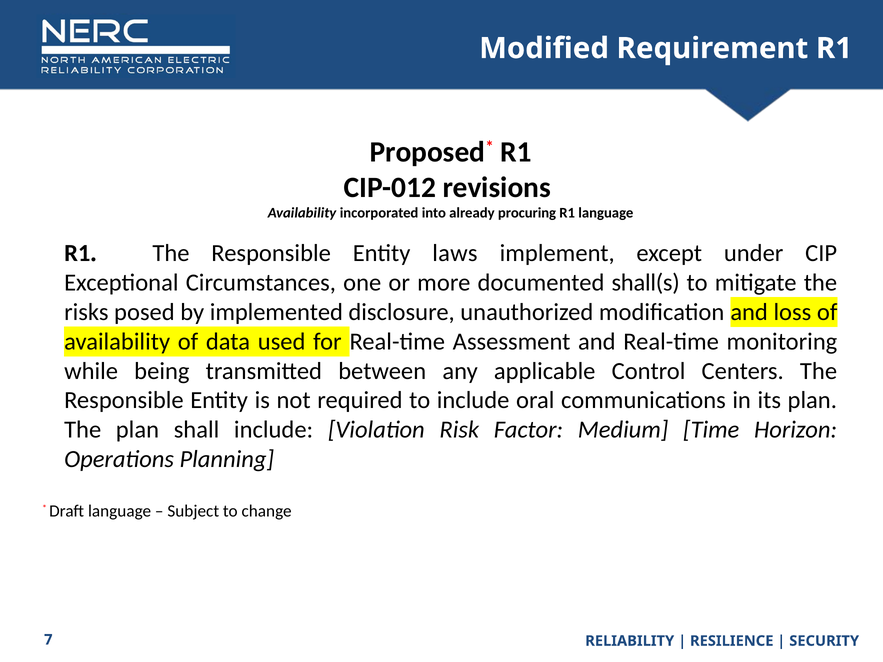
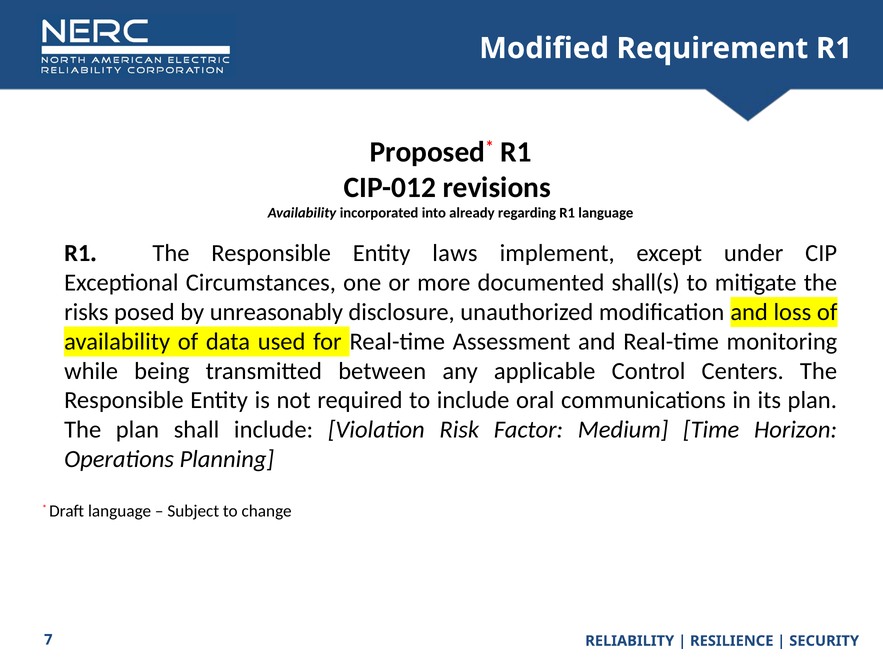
procuring: procuring -> regarding
implemented: implemented -> unreasonably
